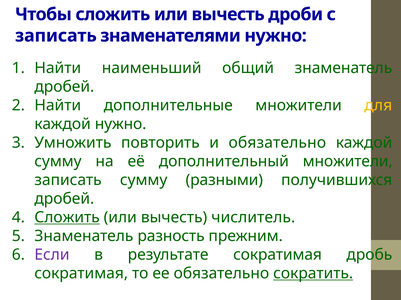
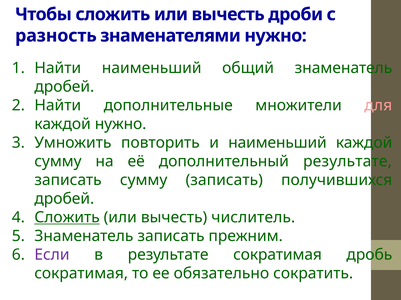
записать at (56, 36): записать -> разность
для colour: yellow -> pink
и обязательно: обязательно -> наименьший
дополнительный множители: множители -> результате
сумму разными: разными -> записать
Знаменатель разность: разность -> записать
сократить underline: present -> none
